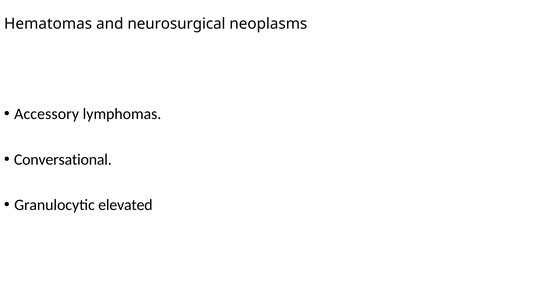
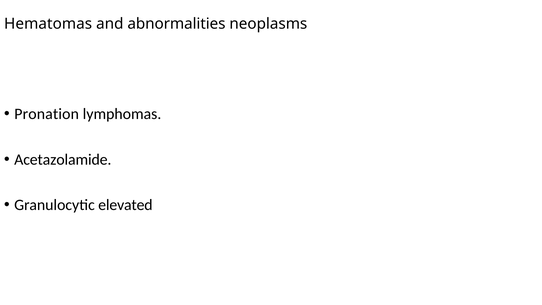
neurosurgical: neurosurgical -> abnormalities
Accessory: Accessory -> Pronation
Conversational: Conversational -> Acetazolamide
